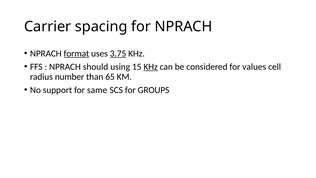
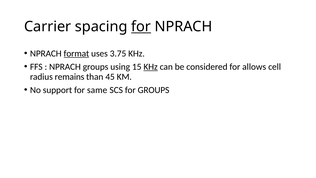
for at (141, 27) underline: none -> present
3.75 underline: present -> none
NPRACH should: should -> groups
values: values -> allows
number: number -> remains
65: 65 -> 45
